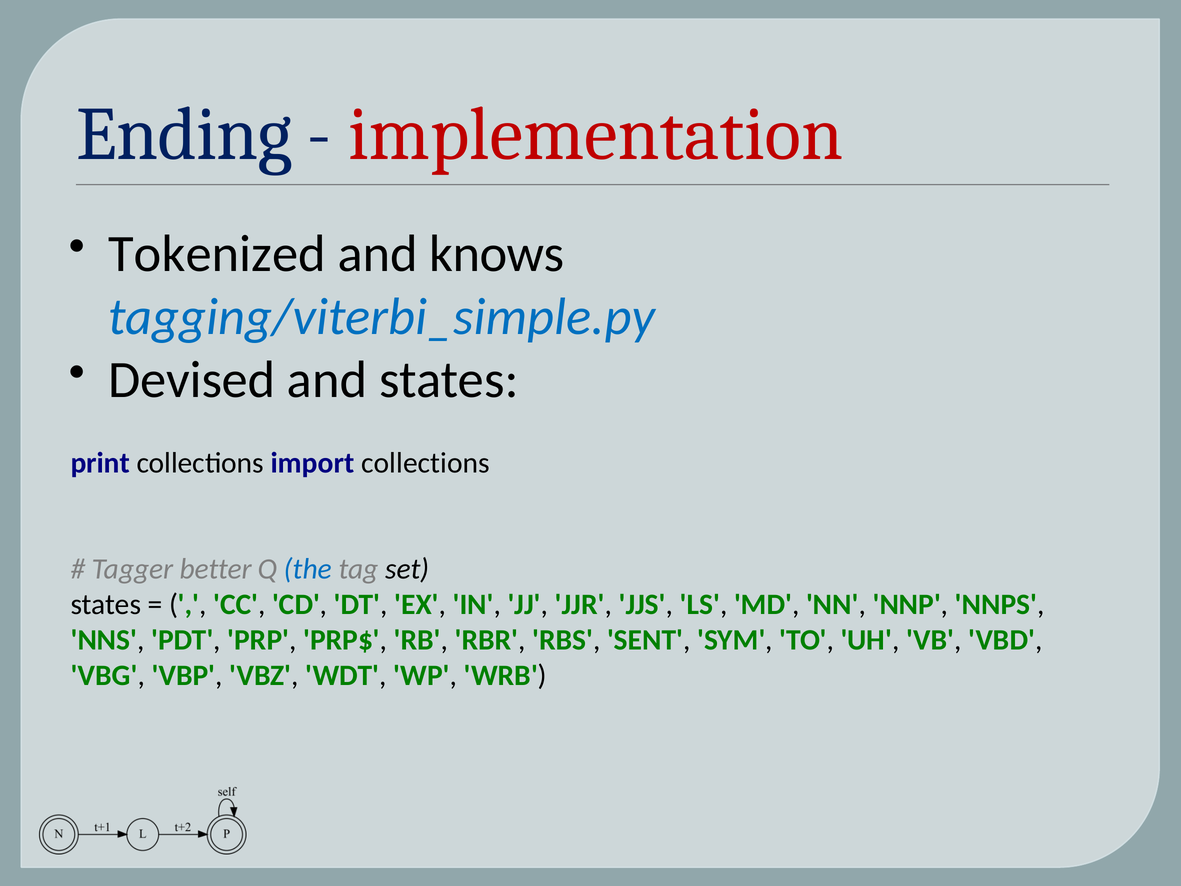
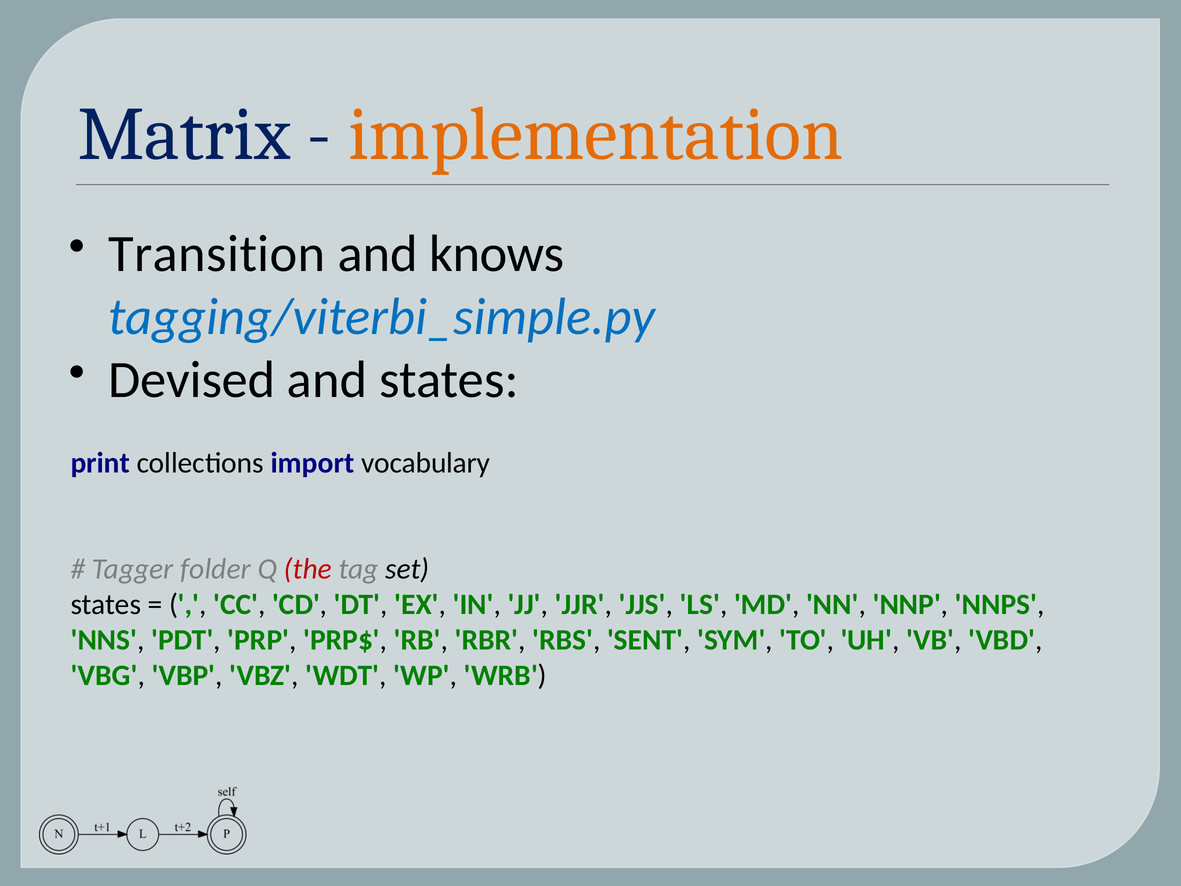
Ending: Ending -> Matrix
implementation colour: red -> orange
Tokenized: Tokenized -> Transition
import collections: collections -> vocabulary
better: better -> folder
the colour: blue -> red
